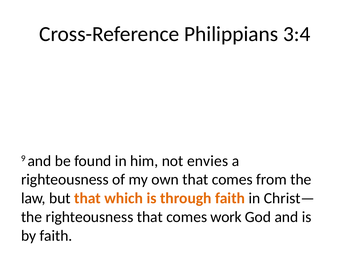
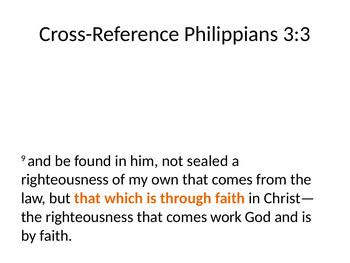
3:4: 3:4 -> 3:3
envies: envies -> sealed
